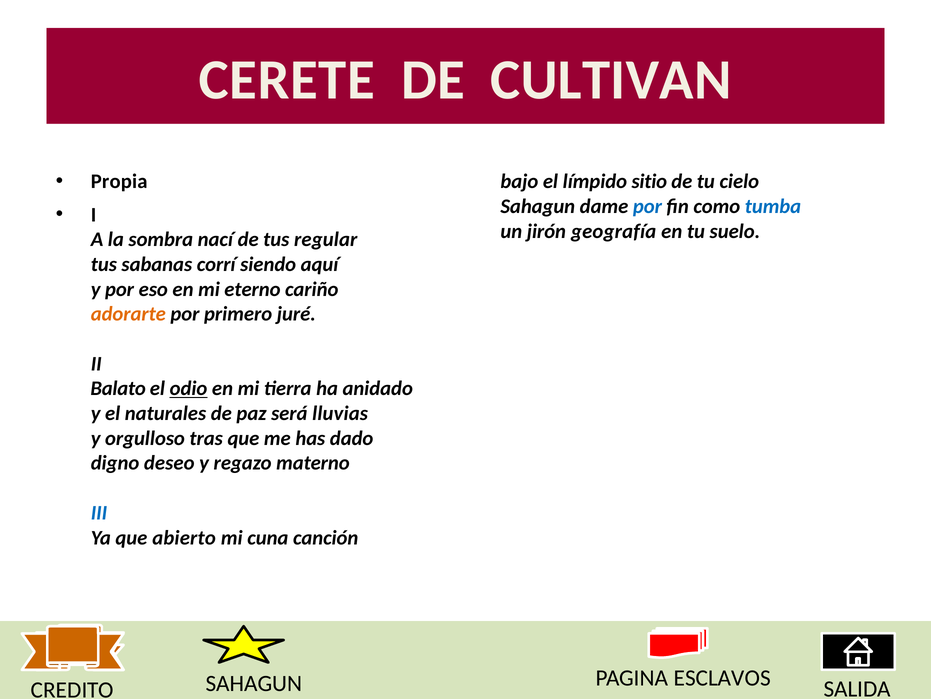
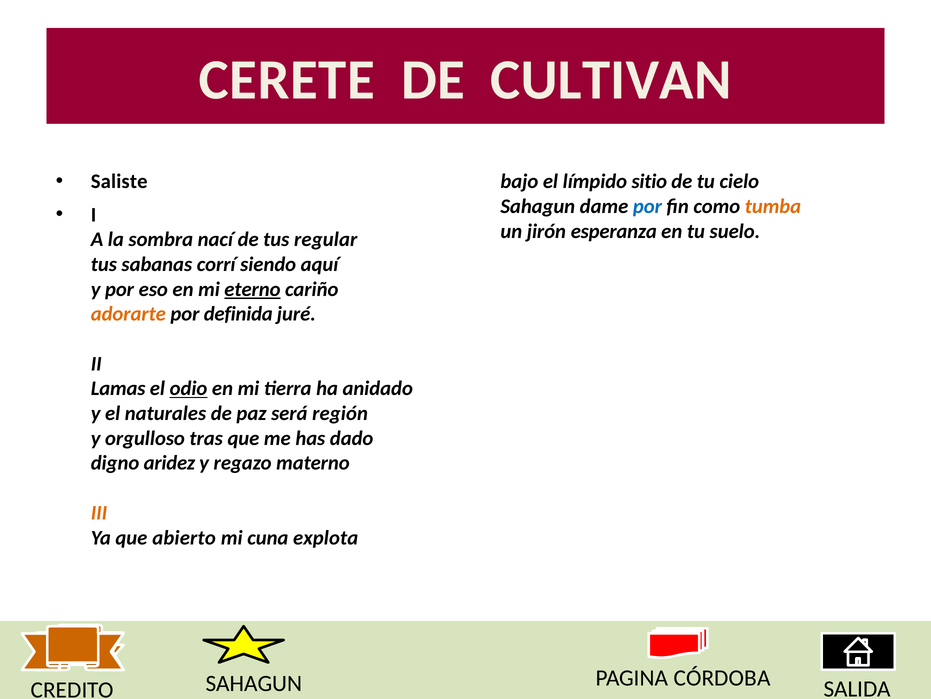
Propia: Propia -> Saliste
tumba colour: blue -> orange
geografía: geografía -> esperanza
eterno underline: none -> present
primero: primero -> definida
Balato: Balato -> Lamas
lluvias: lluvias -> región
deseo: deseo -> aridez
III colour: blue -> orange
canción: canción -> explota
ESCLAVOS: ESCLAVOS -> CÓRDOBA
